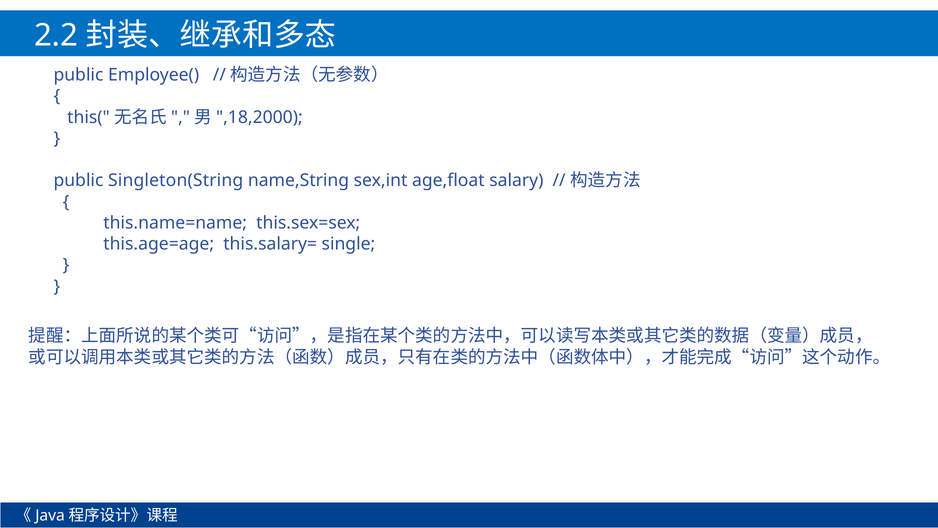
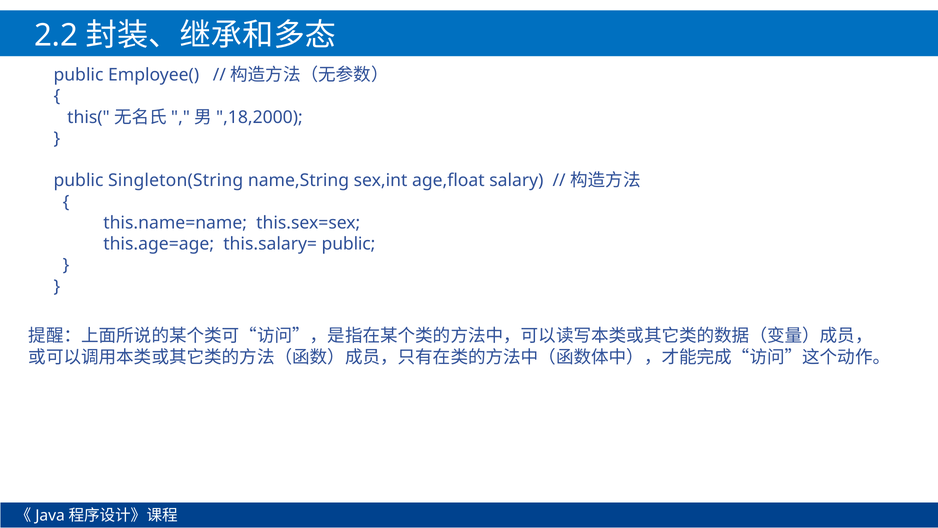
this.salary= single: single -> public
